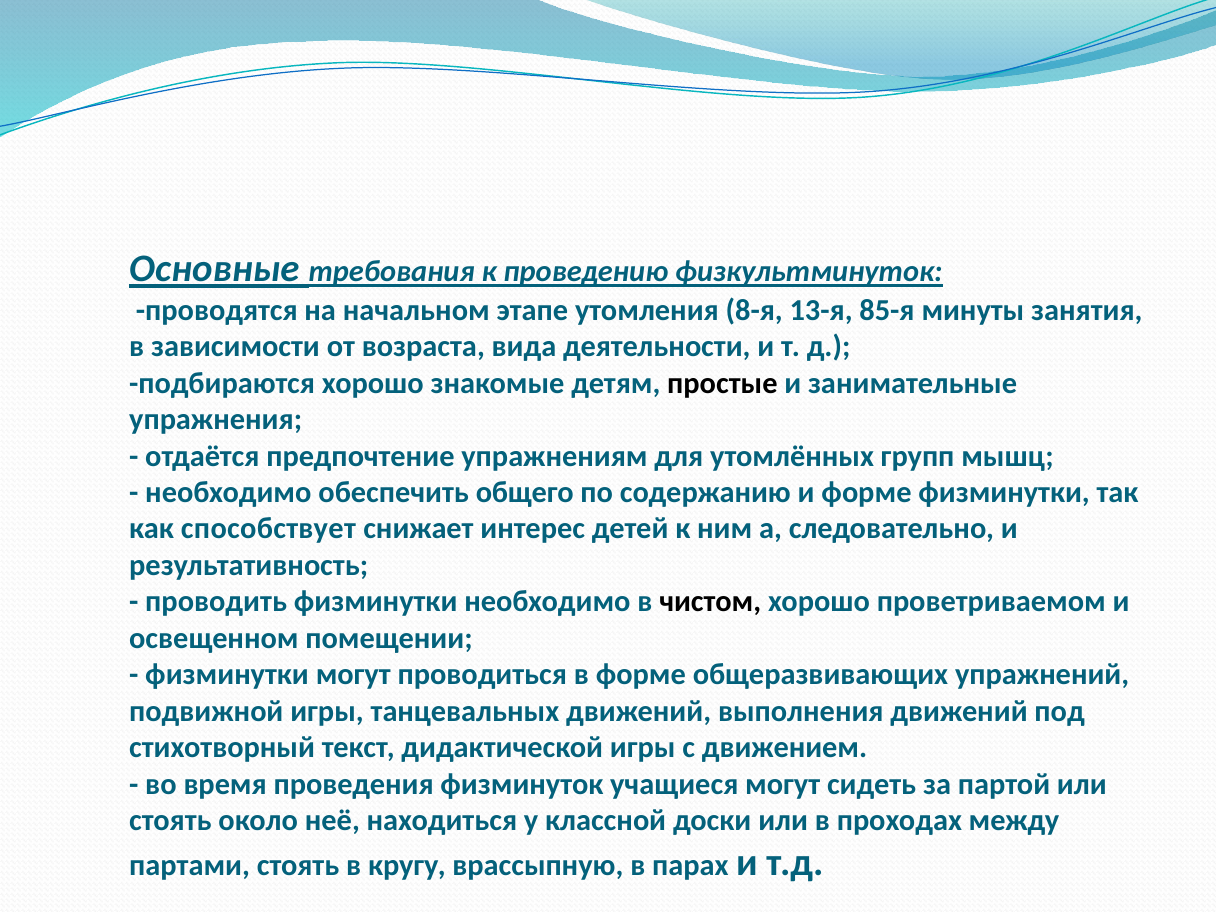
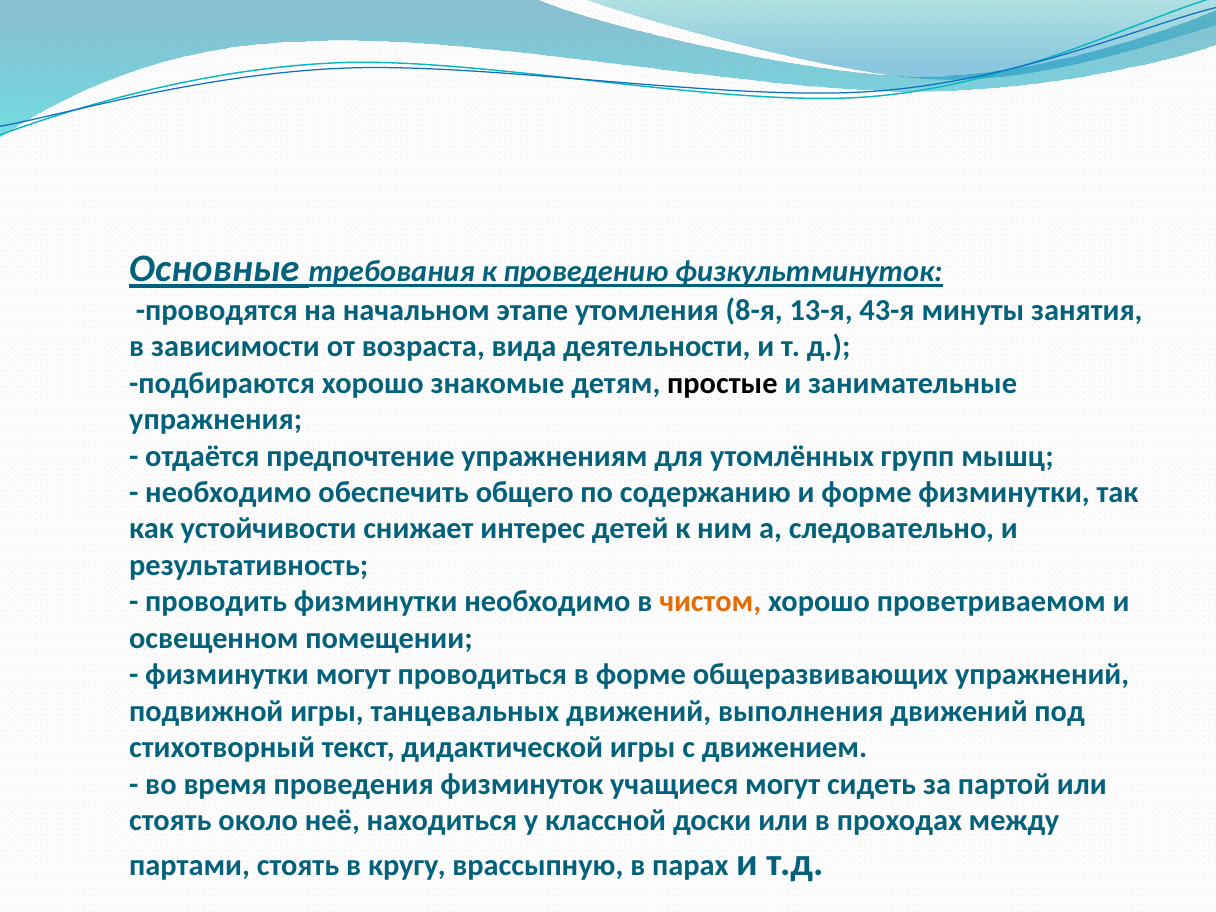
85-я: 85-я -> 43-я
способствует: способствует -> устойчивости
чистом colour: black -> orange
